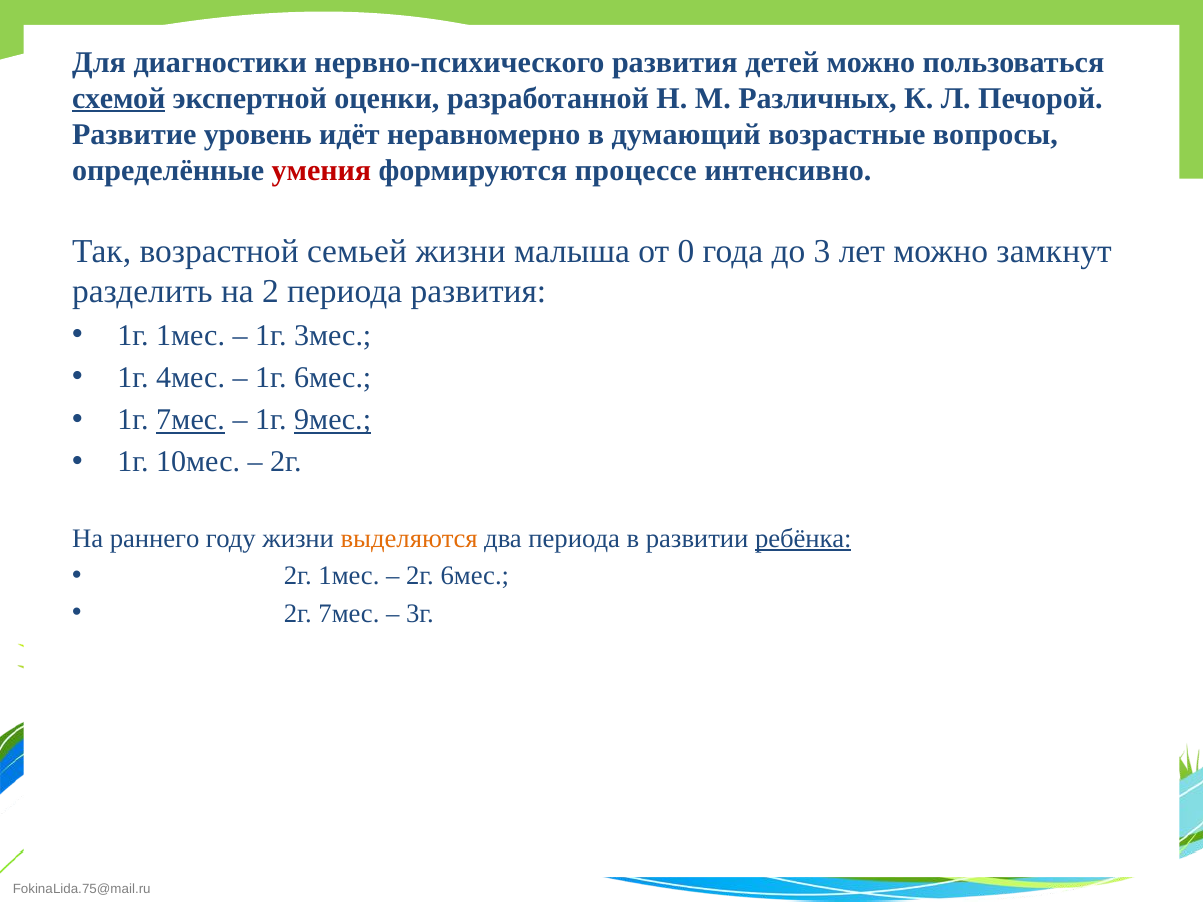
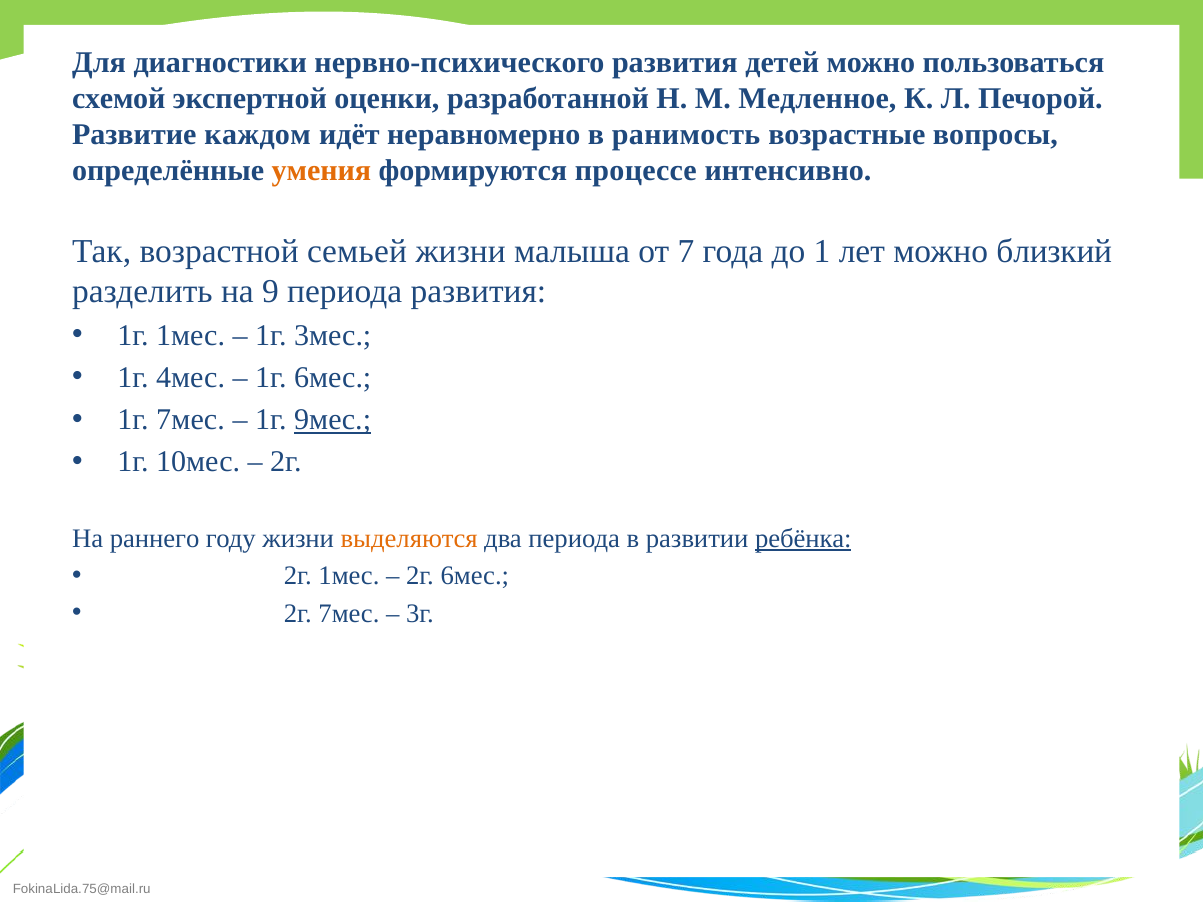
схемой underline: present -> none
Различных: Различных -> Медленное
уровень: уровень -> каждом
думающий: думающий -> ранимость
умения colour: red -> orange
0: 0 -> 7
3: 3 -> 1
замкнут: замкнут -> близкий
2: 2 -> 9
7мес at (191, 420) underline: present -> none
